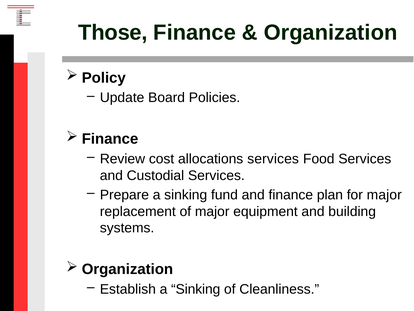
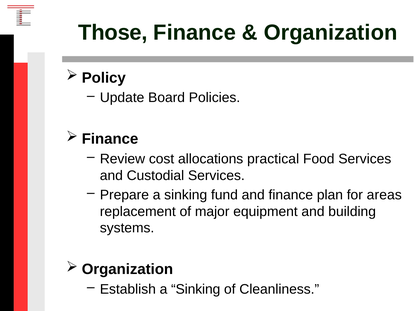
allocations services: services -> practical
for major: major -> areas
